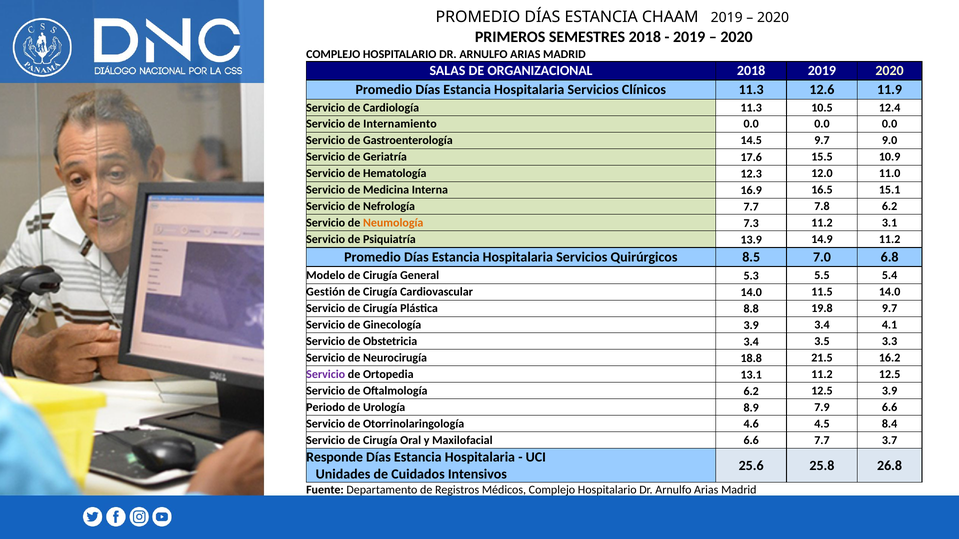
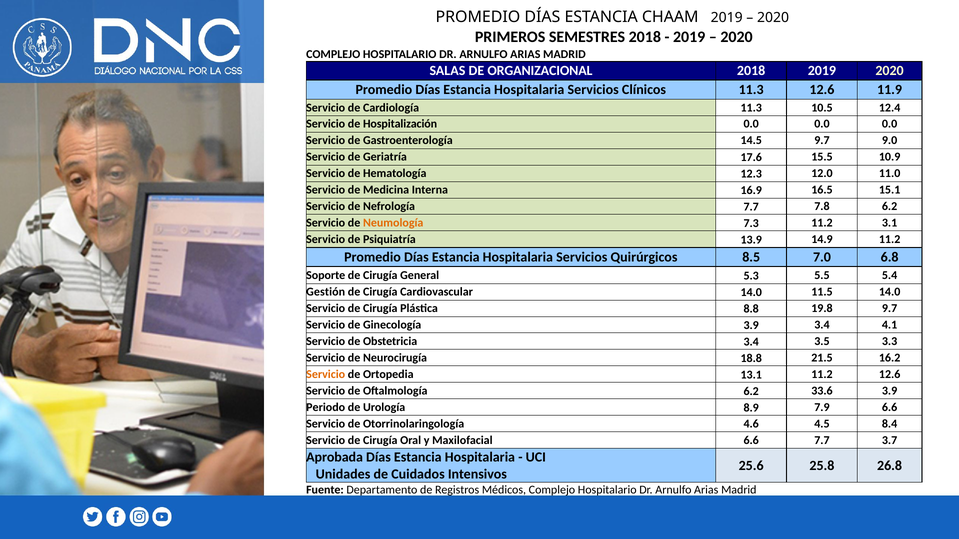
Internamiento: Internamiento -> Hospitalización
Modelo: Modelo -> Soporte
Servicio at (326, 375) colour: purple -> orange
11.2 12.5: 12.5 -> 12.6
6.2 12.5: 12.5 -> 33.6
Responde: Responde -> Aprobada
